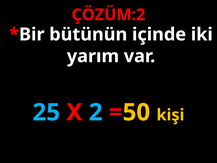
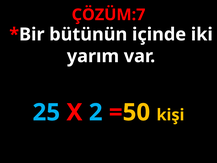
ÇÖZÜM:2: ÇÖZÜM:2 -> ÇÖZÜM:7
